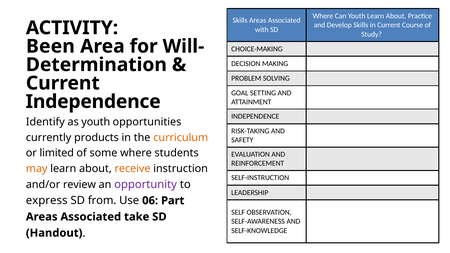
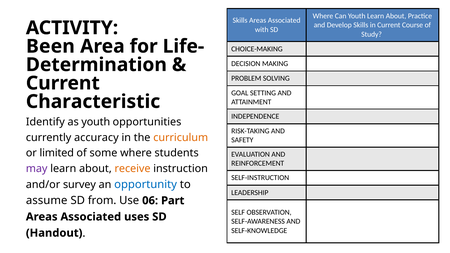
Will-: Will- -> Life-
Independence at (93, 102): Independence -> Characteristic
products: products -> accuracy
may colour: orange -> purple
review: review -> survey
opportunity colour: purple -> blue
express: express -> assume
take: take -> uses
